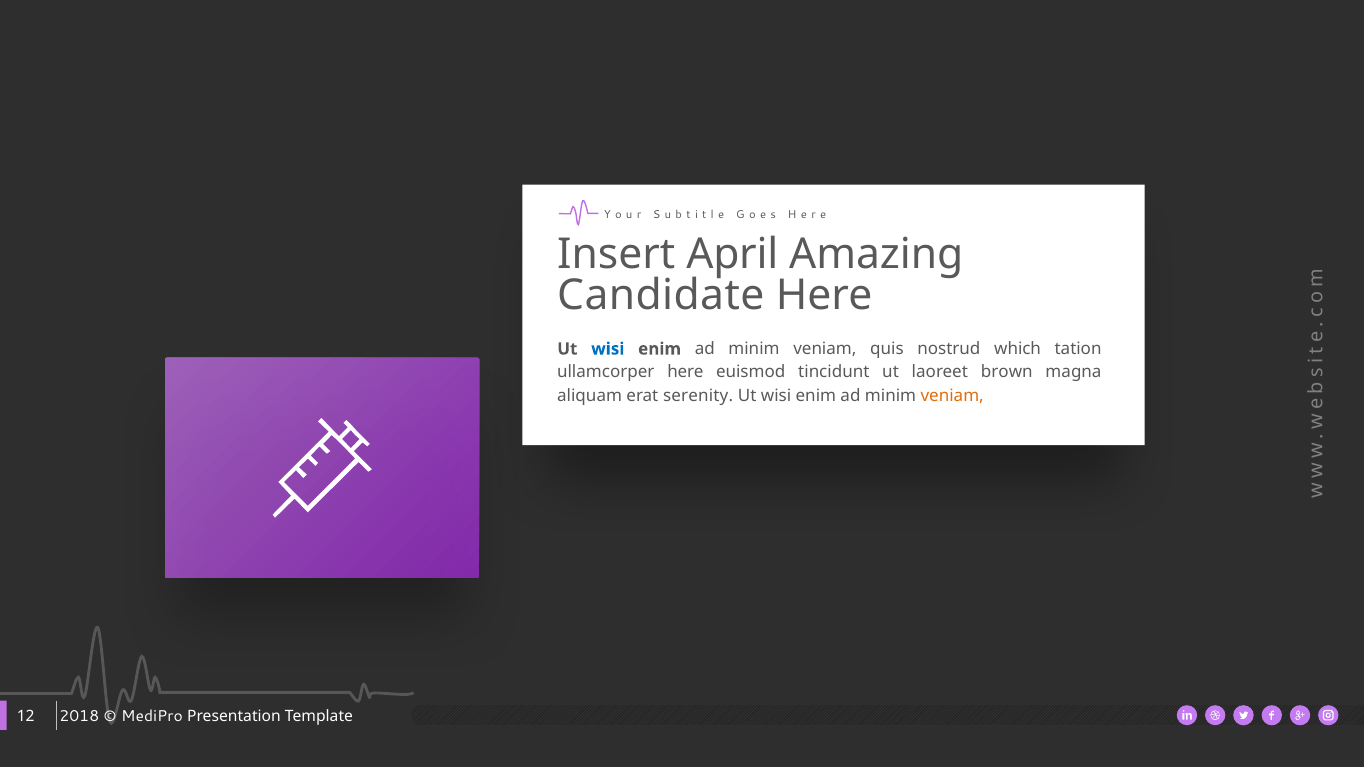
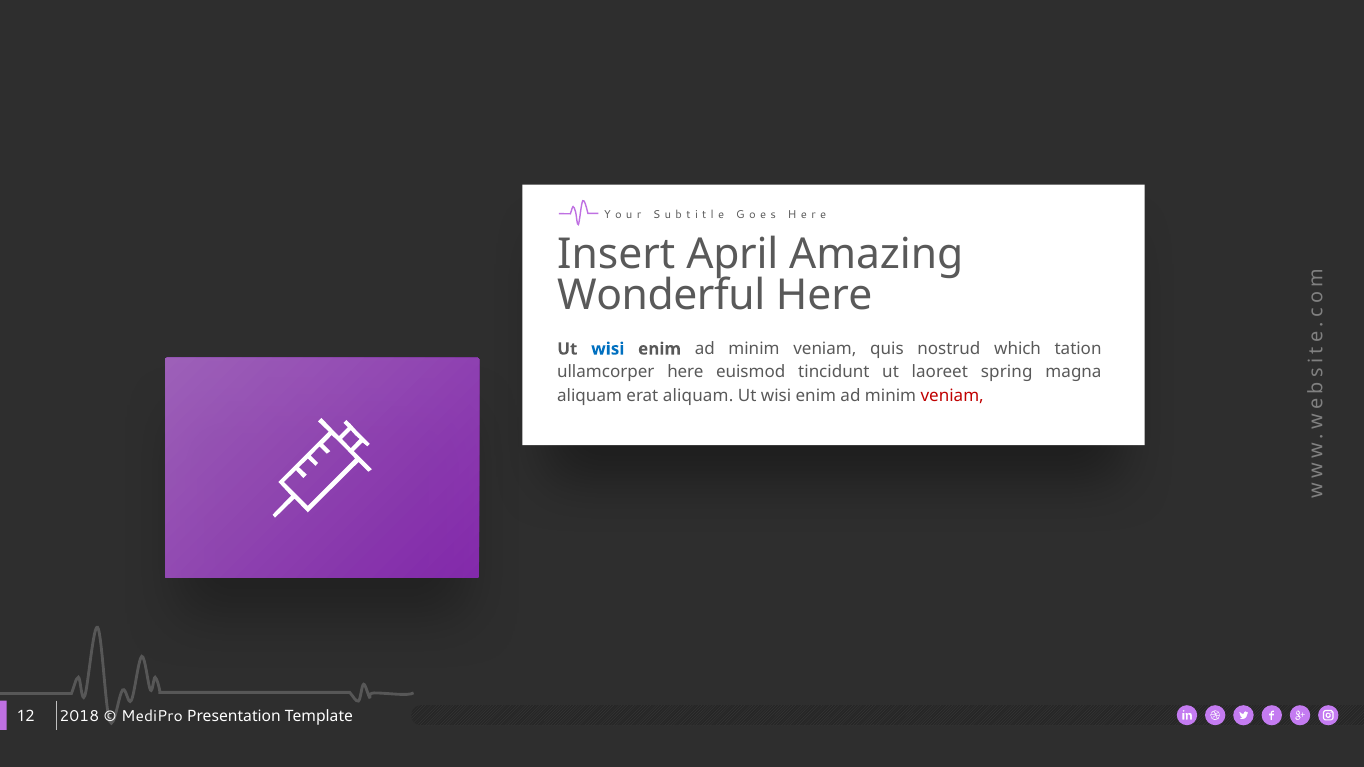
Candidate: Candidate -> Wonderful
brown: brown -> spring
erat serenity: serenity -> aliquam
veniam at (952, 396) colour: orange -> red
